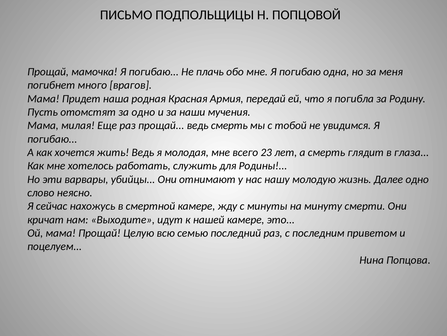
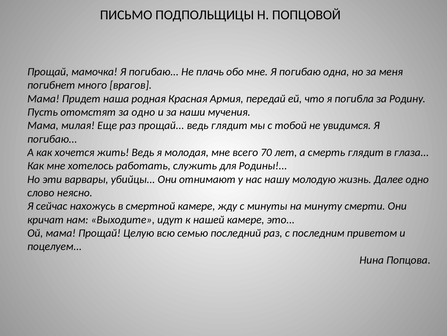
ведь смерть: смерть -> глядит
23: 23 -> 70
